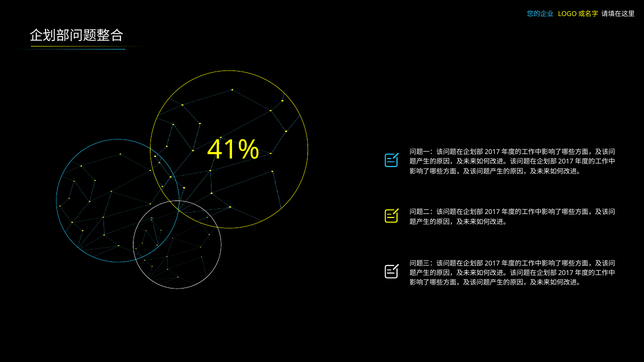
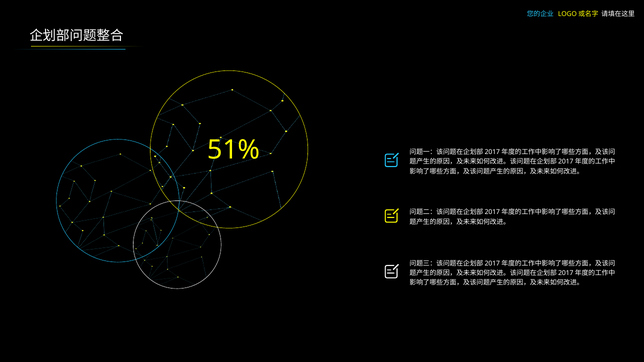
41%: 41% -> 51%
